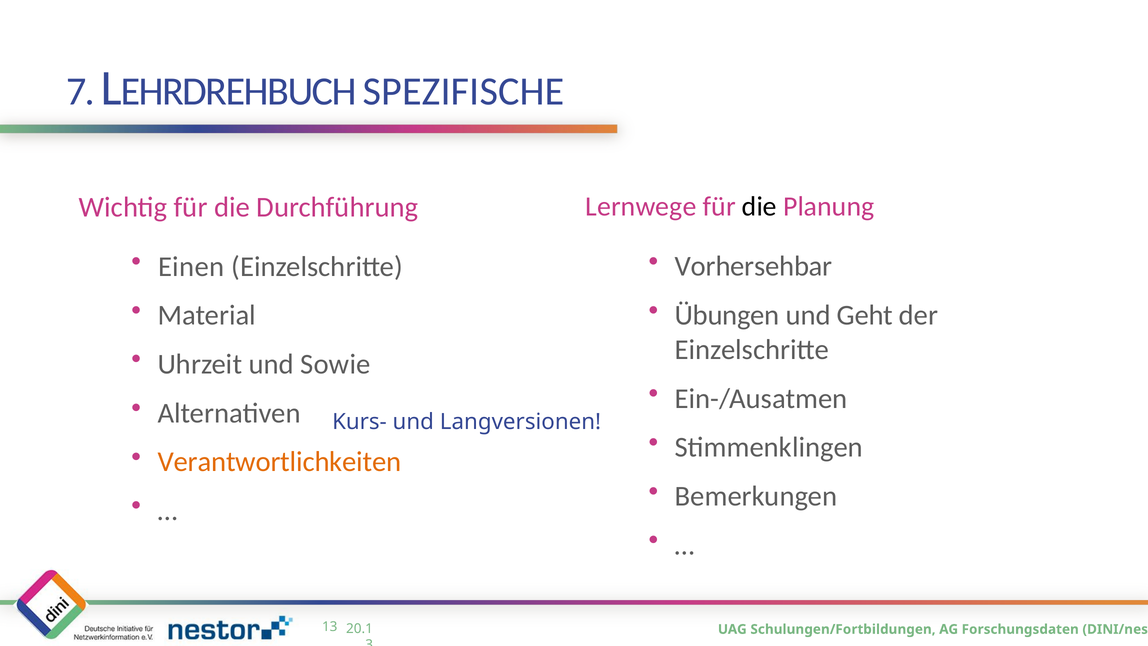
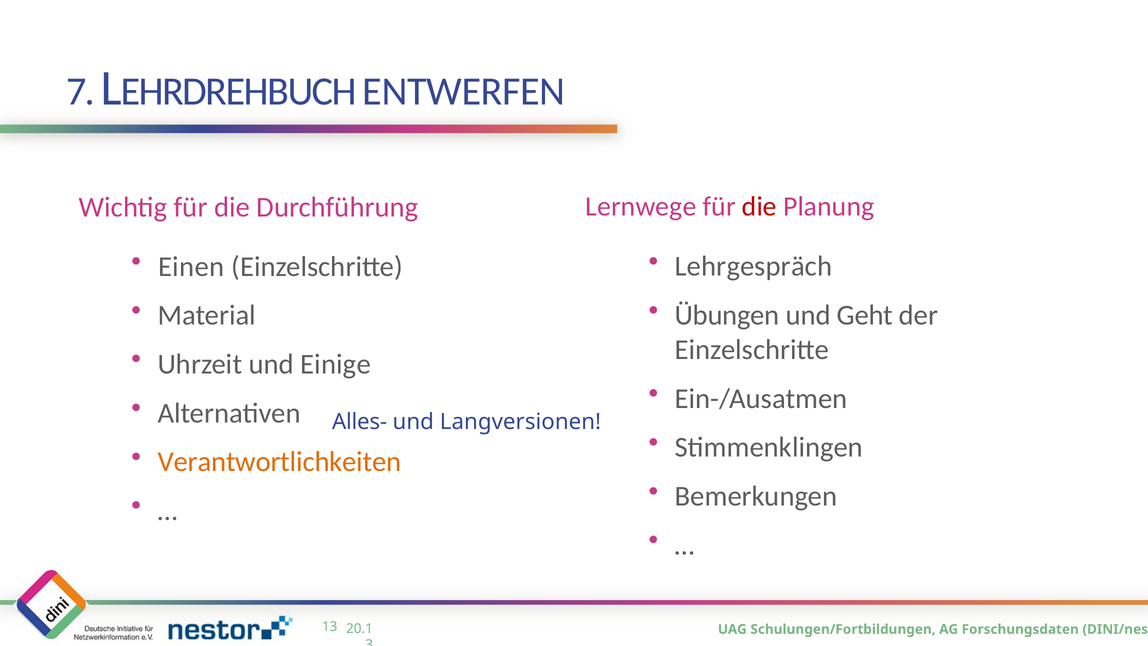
SPEZIFISCHE: SPEZIFISCHE -> ENTWERFEN
die at (759, 207) colour: black -> red
Vorhersehbar: Vorhersehbar -> Lehrgespräch
Sowie: Sowie -> Einige
Kurs-: Kurs- -> Alles-
